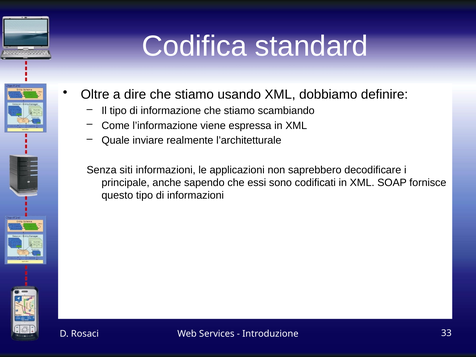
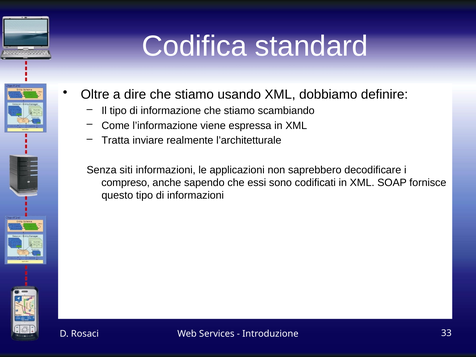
Quale: Quale -> Tratta
principale: principale -> compreso
